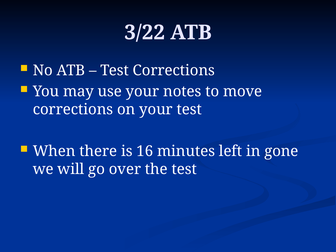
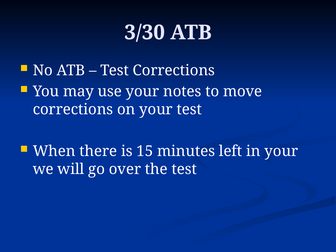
3/22: 3/22 -> 3/30
16: 16 -> 15
in gone: gone -> your
